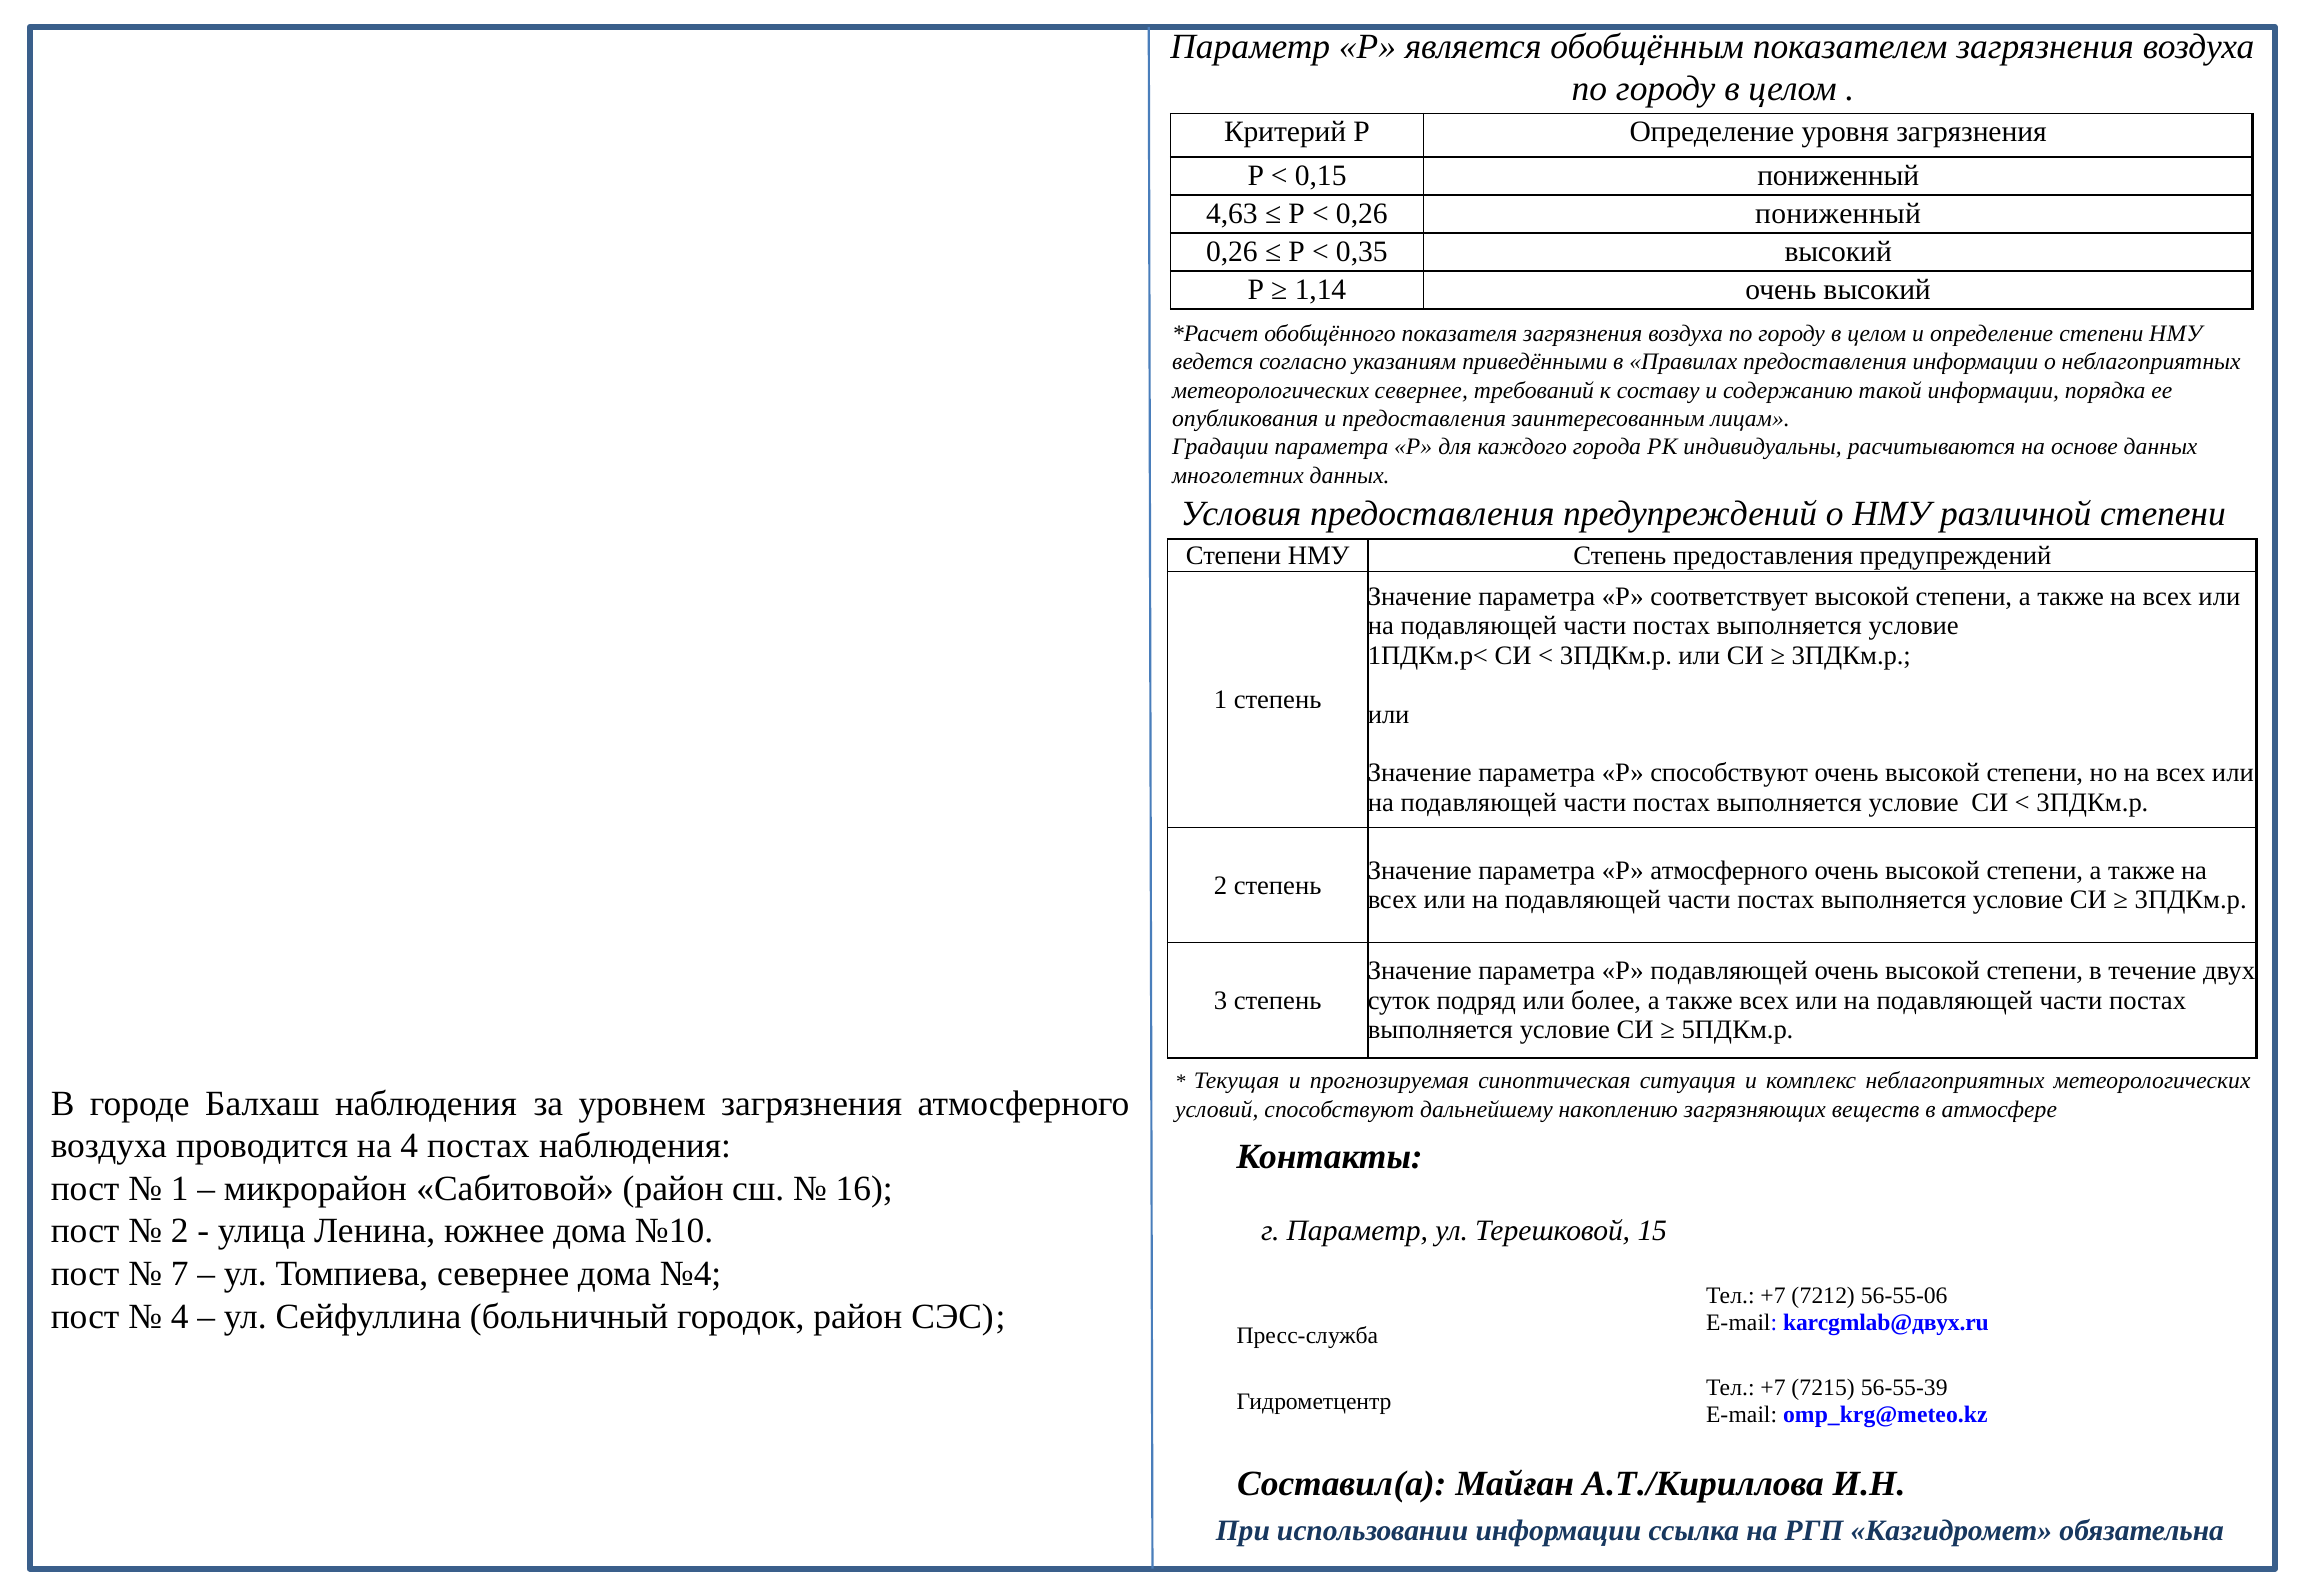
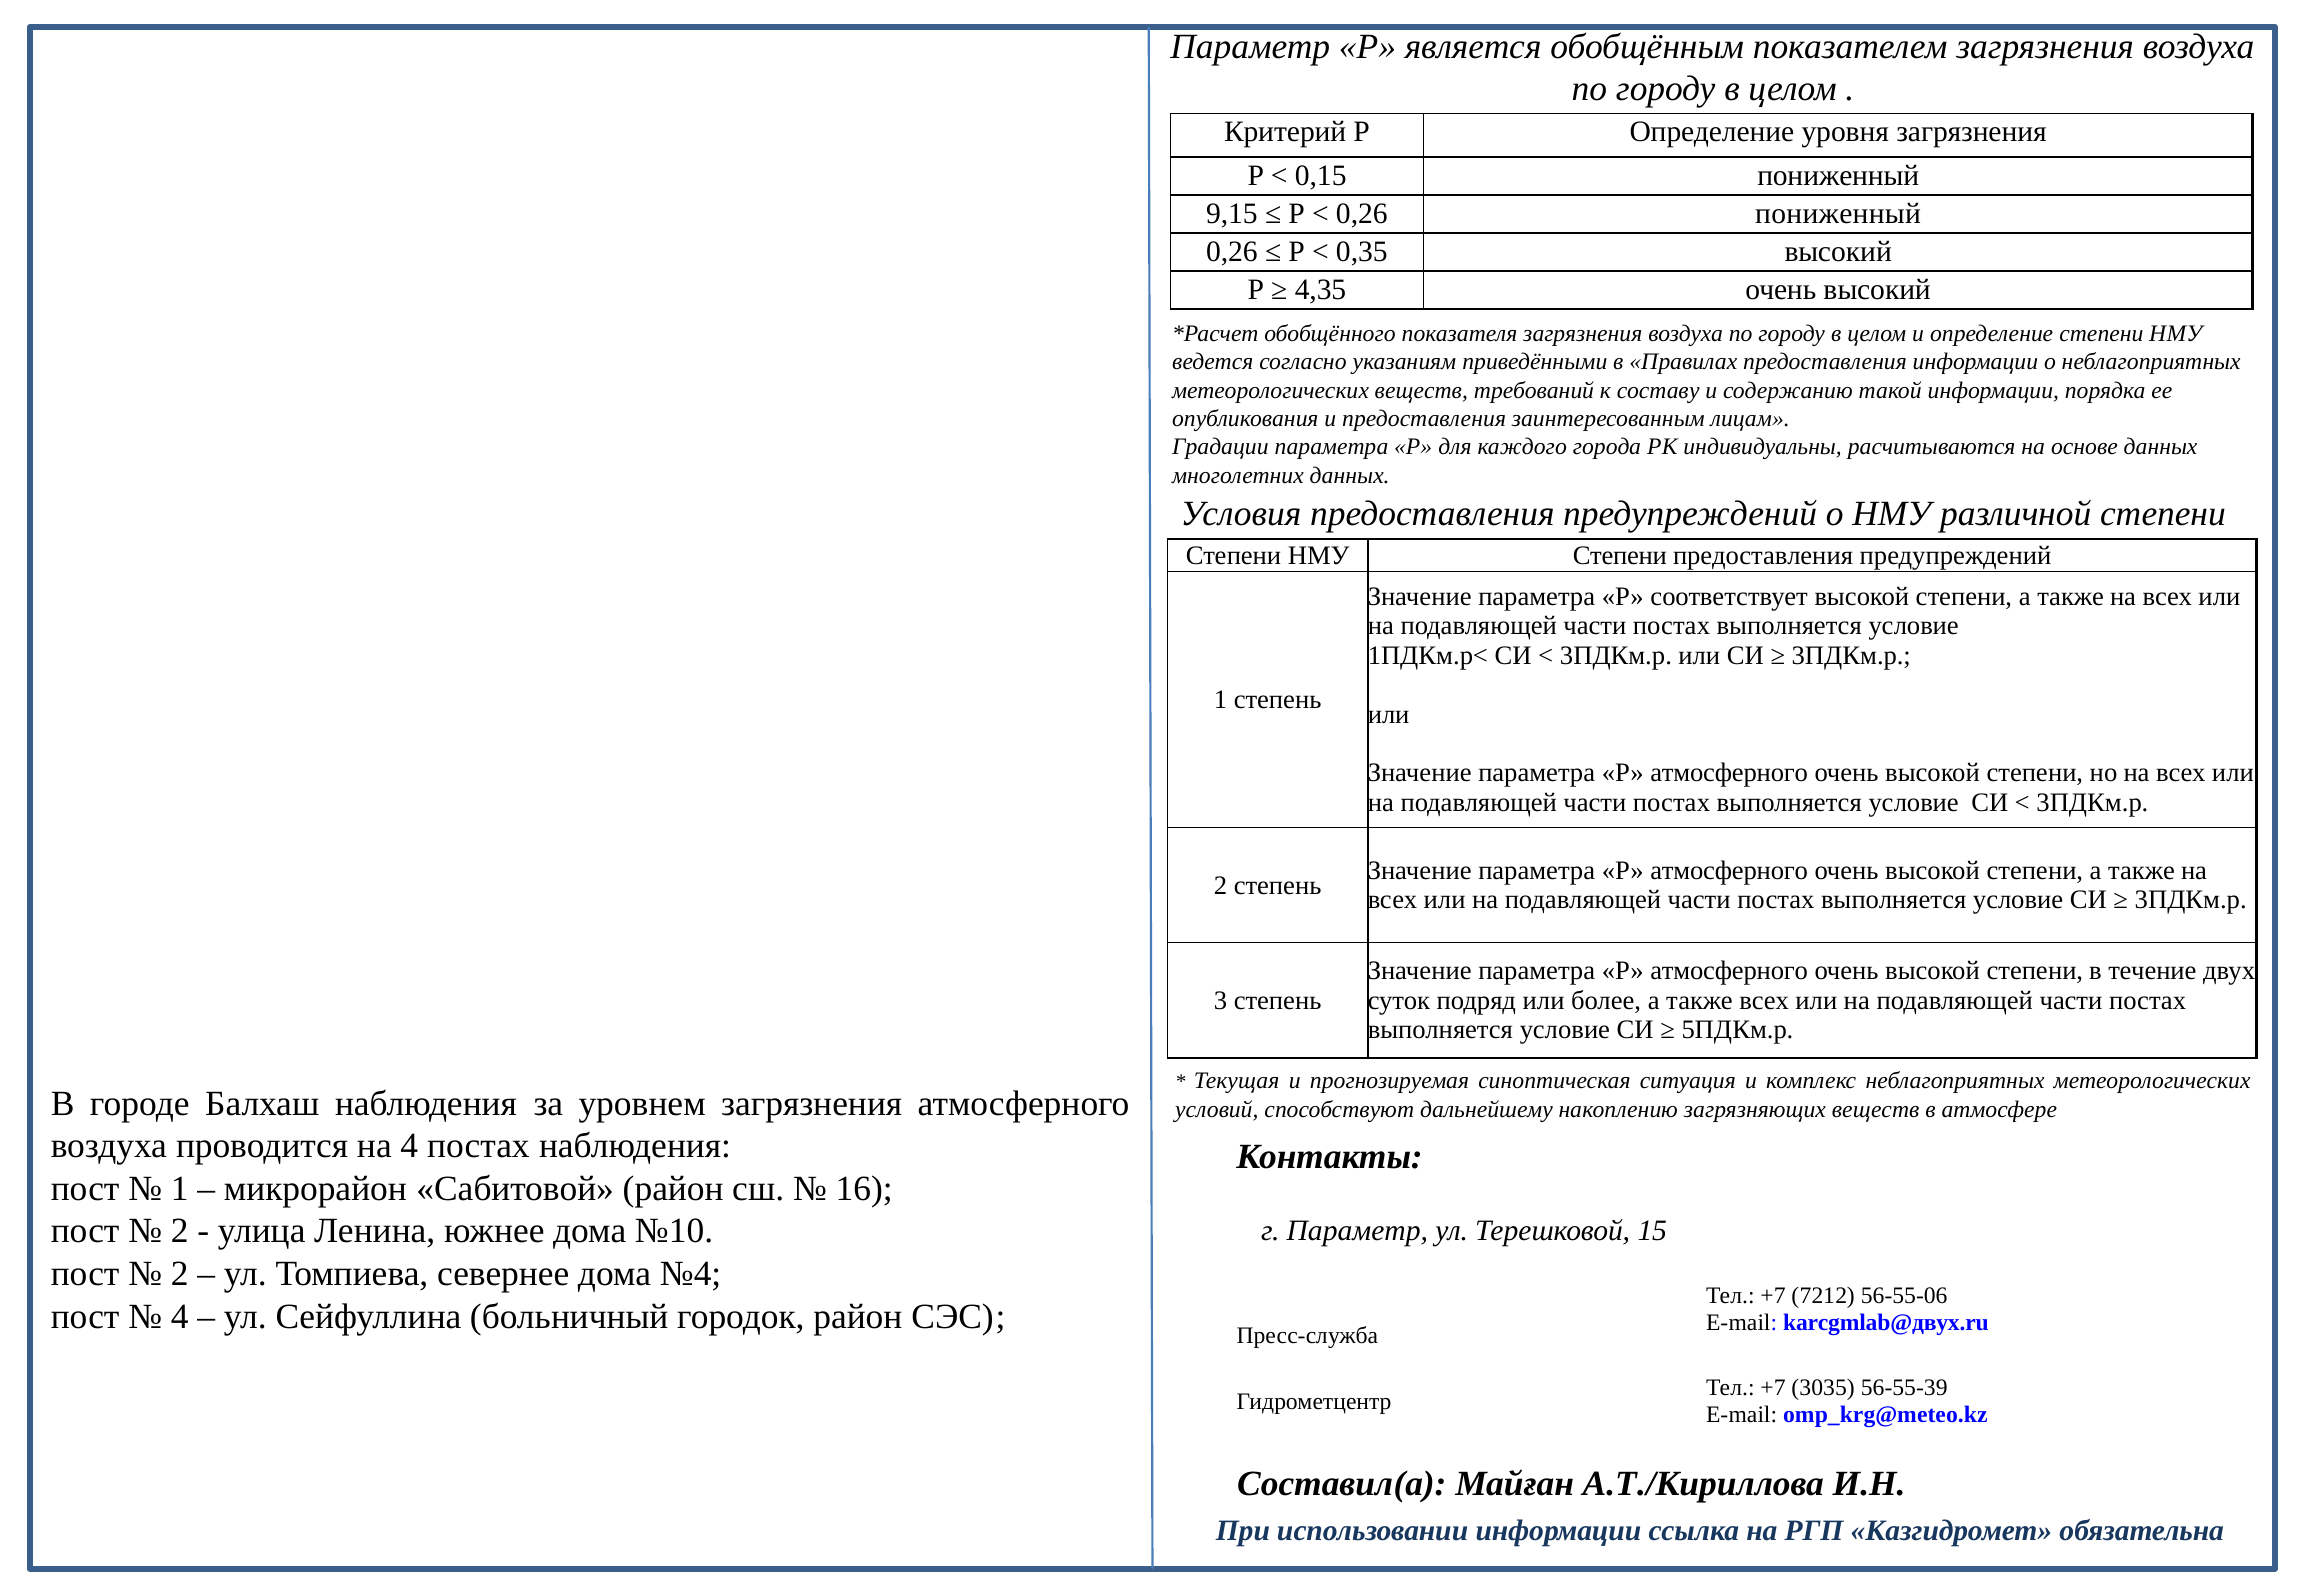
4,63: 4,63 -> 9,15
1,14: 1,14 -> 4,35
метеорологических севернее: севернее -> веществ
НМУ Степень: Степень -> Степени
способствуют at (1729, 773): способствуют -> атмосферного
подавляющей at (1729, 971): подавляющей -> атмосферного
7 at (180, 1274): 7 -> 2
7215: 7215 -> 3035
